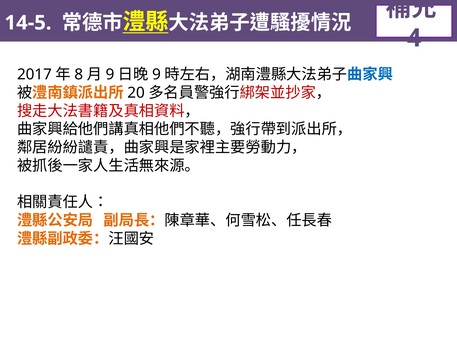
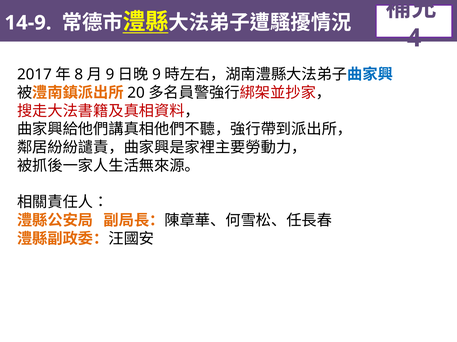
14-5: 14-5 -> 14-9
